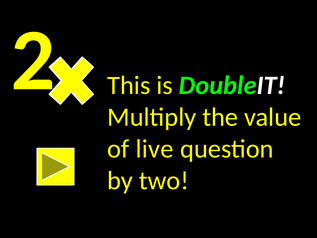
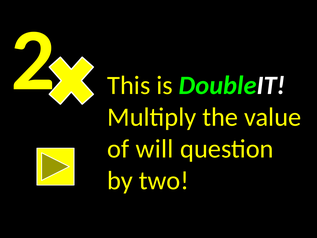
live: live -> will
